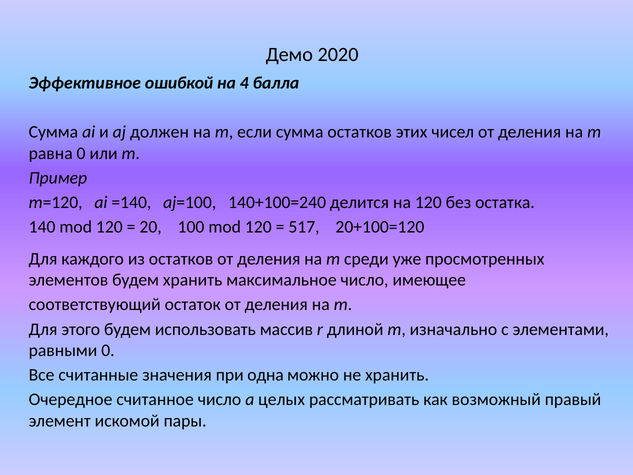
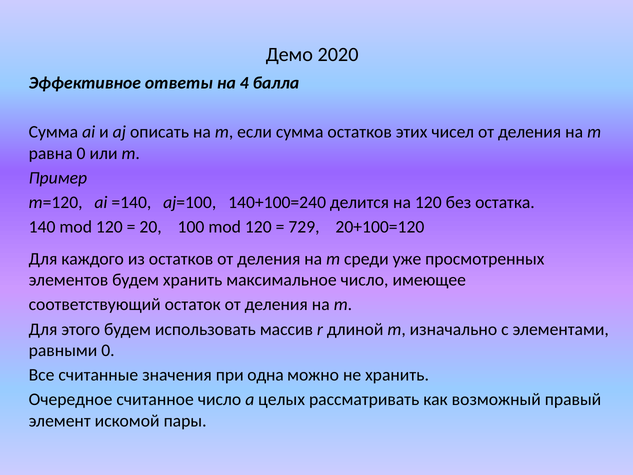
ошибкой: ошибкой -> ответы
должен: должен -> описать
517: 517 -> 729
